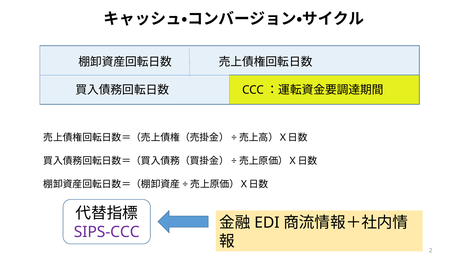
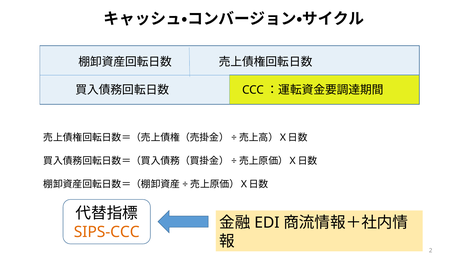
SIPS-CCC colour: purple -> orange
